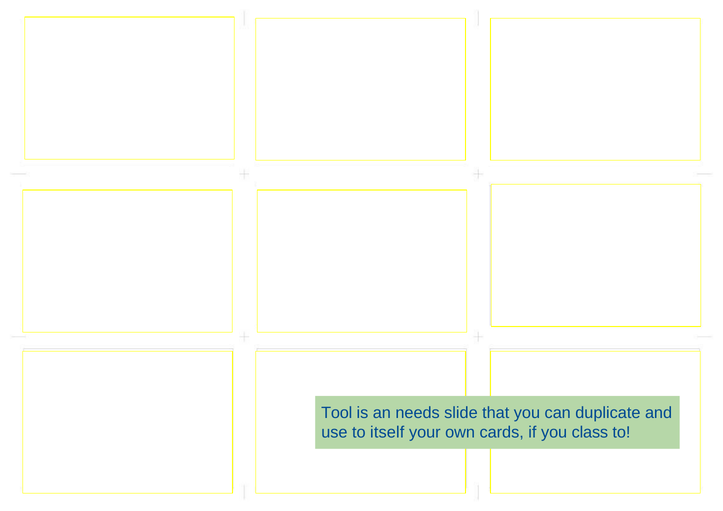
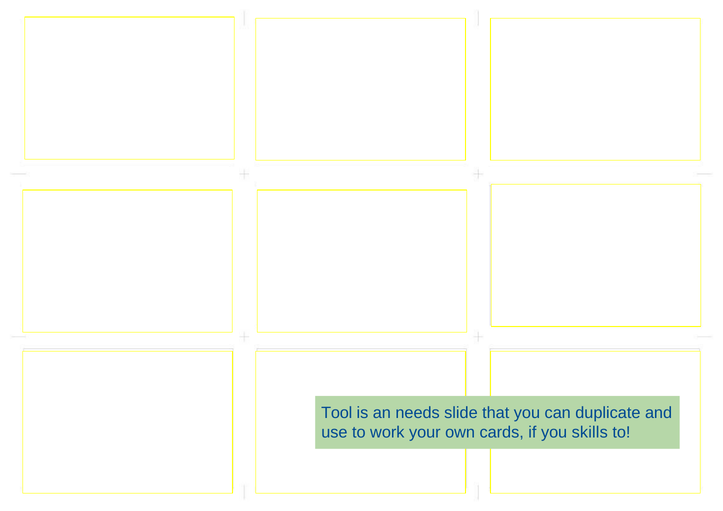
itself: itself -> work
class: class -> skills
